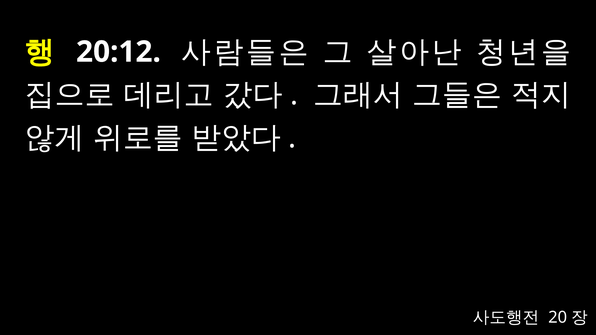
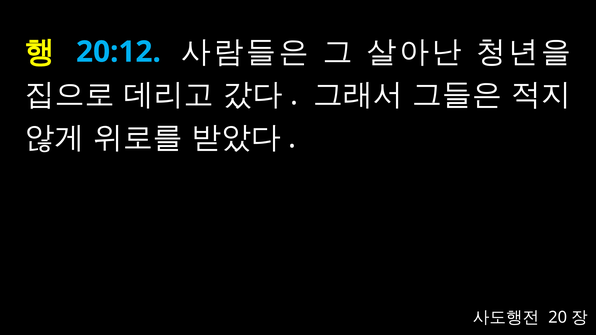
20:12 colour: white -> light blue
